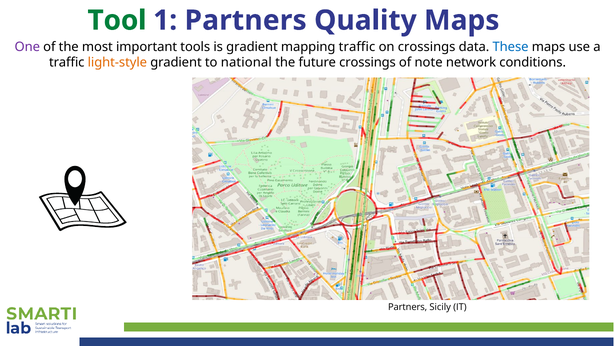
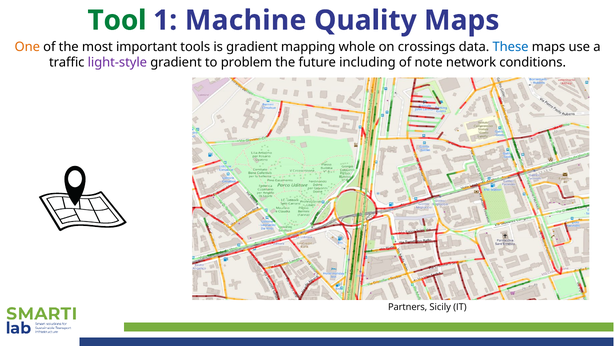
1 Partners: Partners -> Machine
One colour: purple -> orange
mapping traffic: traffic -> whole
light-style colour: orange -> purple
national: national -> problem
future crossings: crossings -> including
